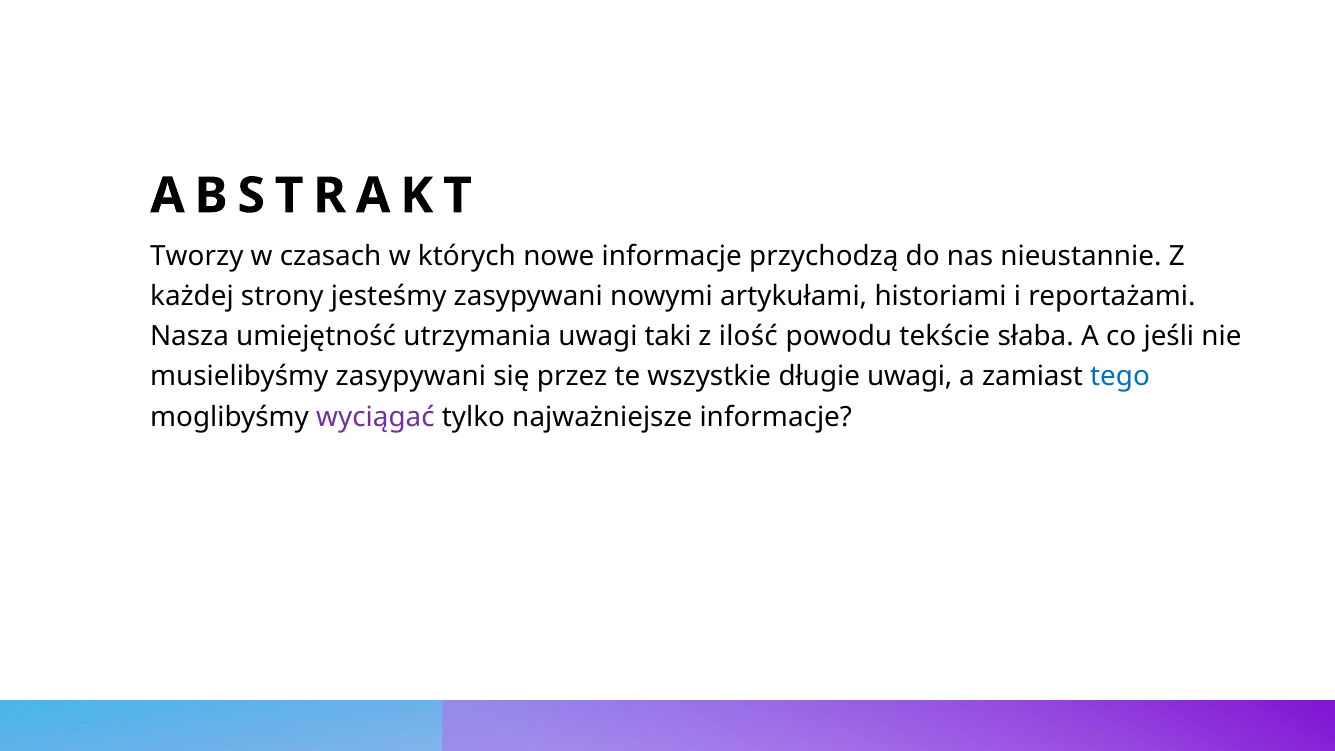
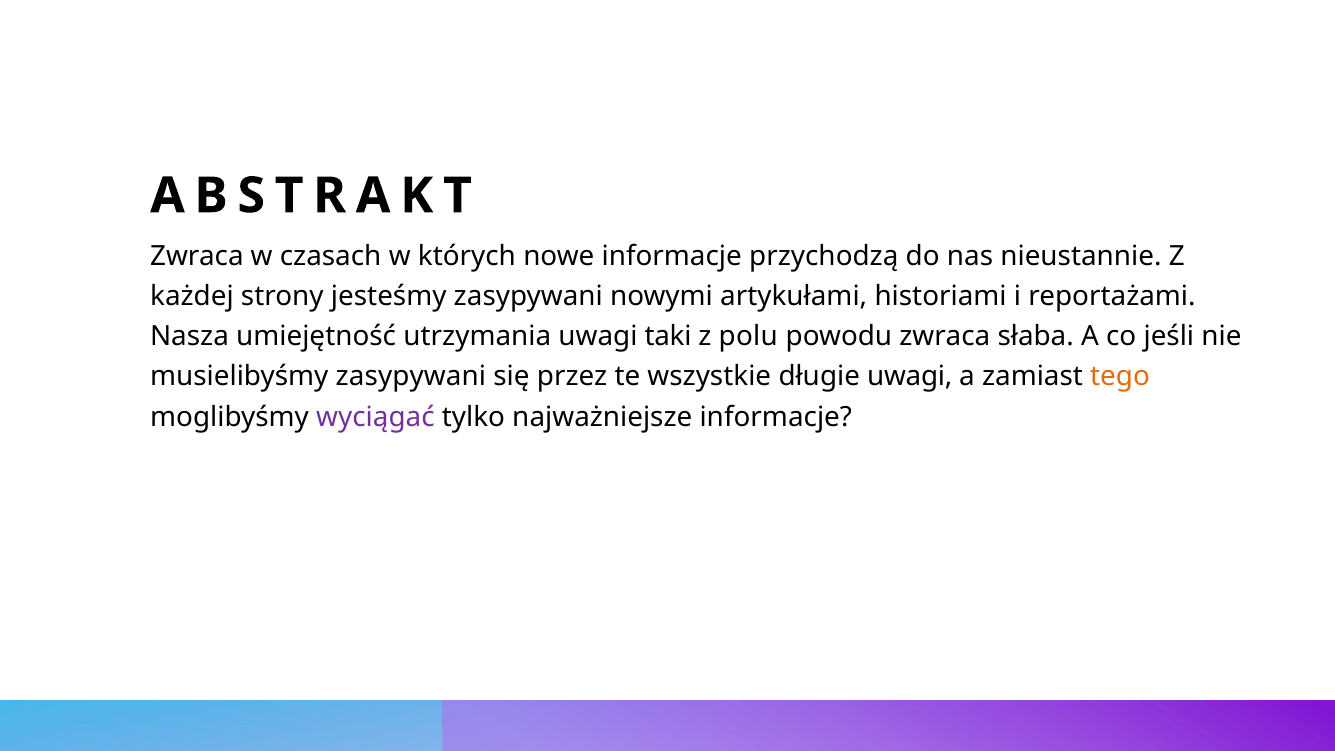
Tworzy at (197, 257): Tworzy -> Zwraca
ilość: ilość -> polu
powodu tekście: tekście -> zwraca
tego colour: blue -> orange
